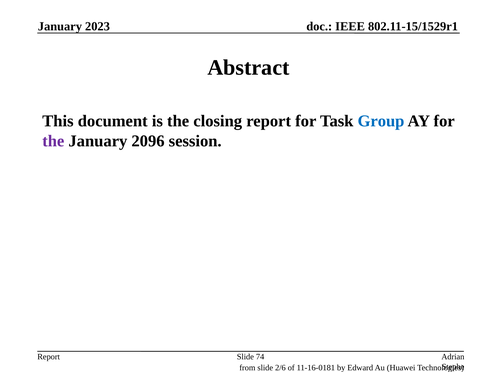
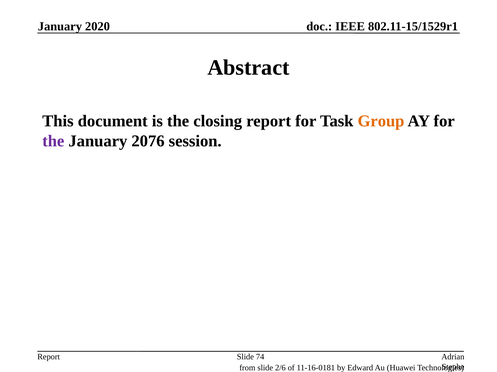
2023: 2023 -> 2020
Group colour: blue -> orange
2096: 2096 -> 2076
